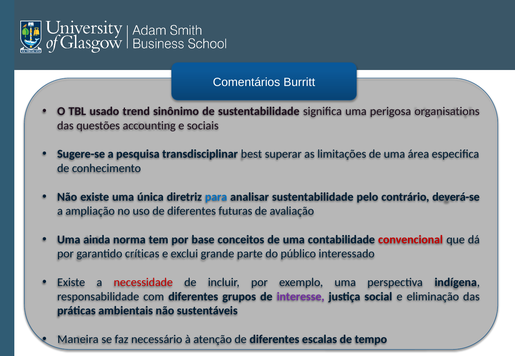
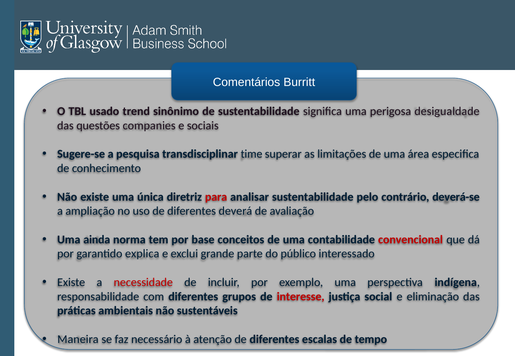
organisations: organisations -> desigualdade
accounting: accounting -> companies
best: best -> time
para colour: blue -> red
futuras: futuras -> deverá
críticas: críticas -> explica
interesse colour: purple -> red
